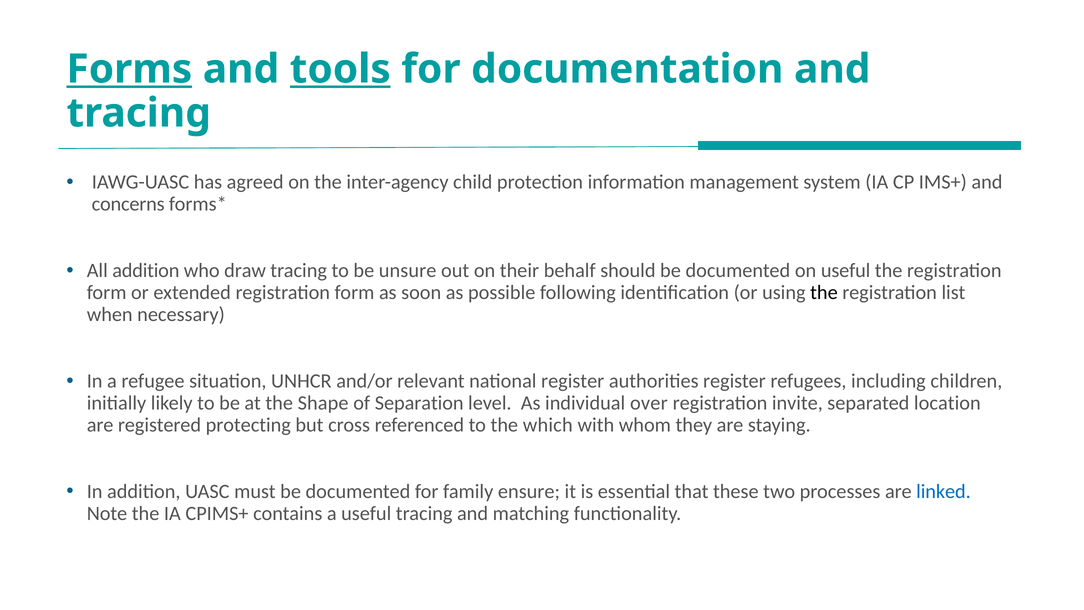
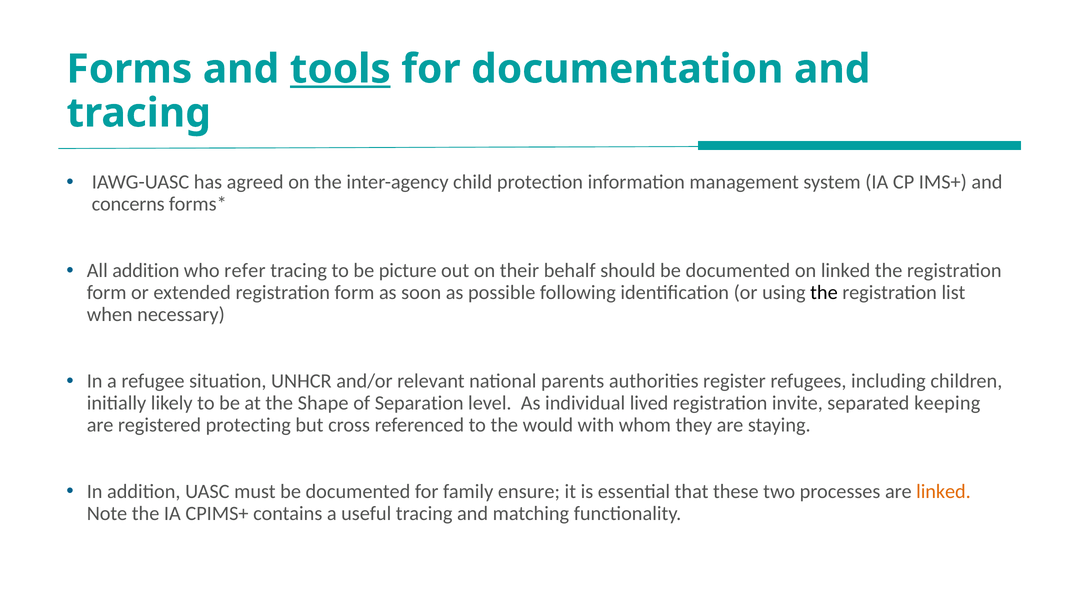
Forms underline: present -> none
draw: draw -> refer
unsure: unsure -> picture
on useful: useful -> linked
national register: register -> parents
over: over -> lived
location: location -> keeping
which: which -> would
linked at (943, 491) colour: blue -> orange
